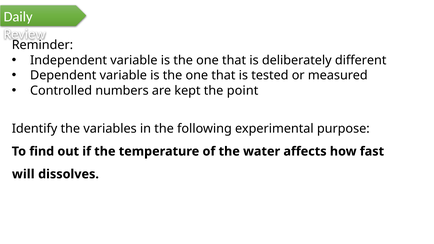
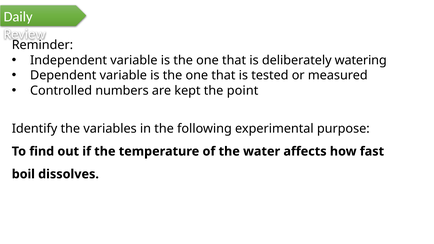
different: different -> watering
will: will -> boil
